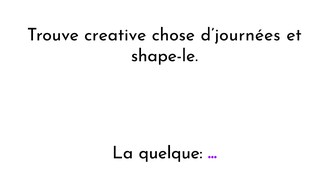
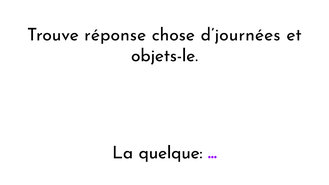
creative: creative -> réponse
shape-le: shape-le -> objets-le
